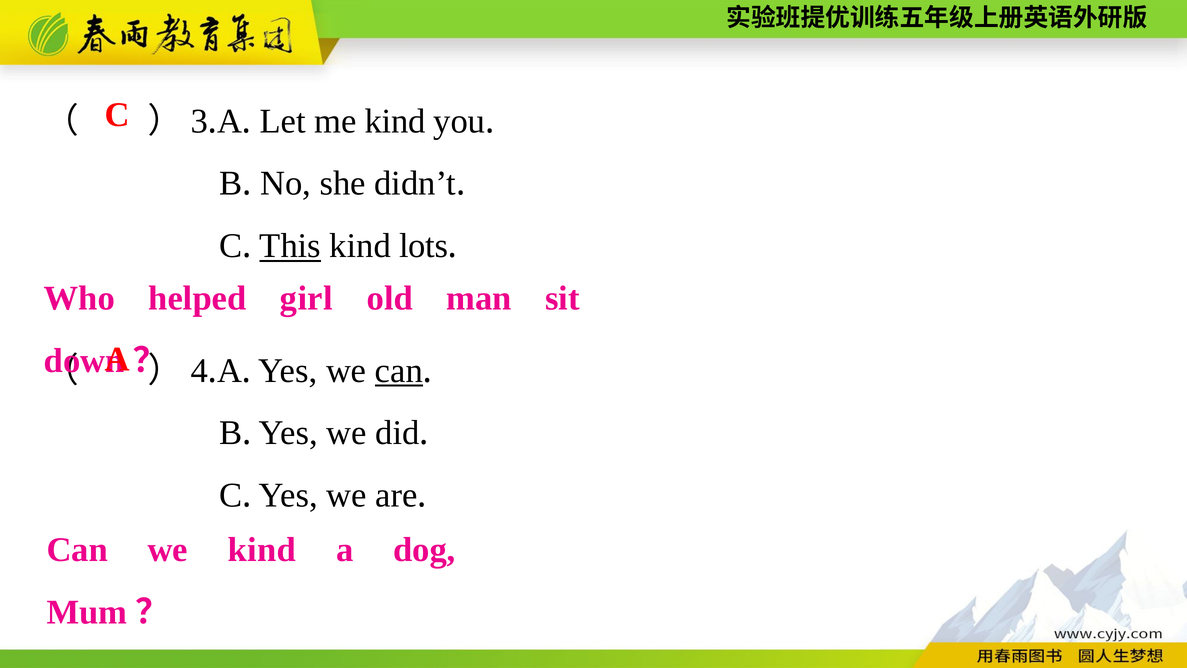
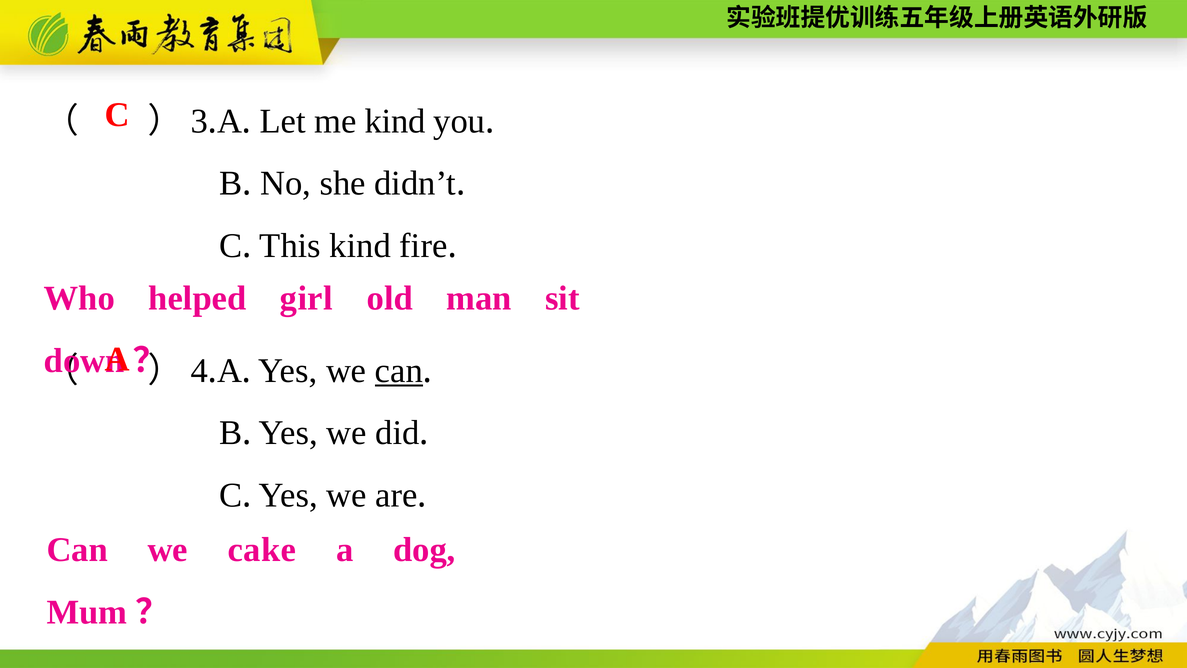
This underline: present -> none
lots: lots -> fire
we kind: kind -> cake
